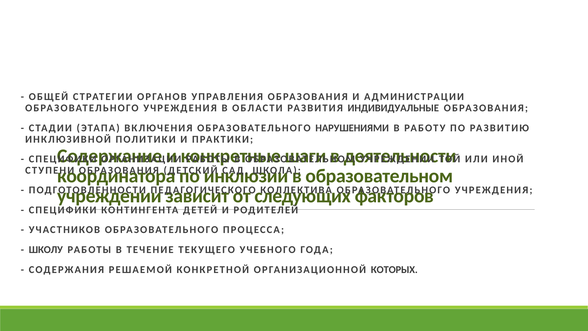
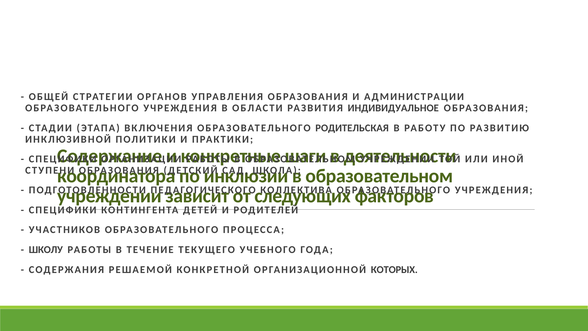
ИНДИВИДУАЛЬНЫЕ: ИНДИВИДУАЛЬНЫЕ -> ИНДИВИДУАЛЬНОЕ
НАРУШЕНИЯМИ: НАРУШЕНИЯМИ -> РОДИТЕЛЬСКАЯ
